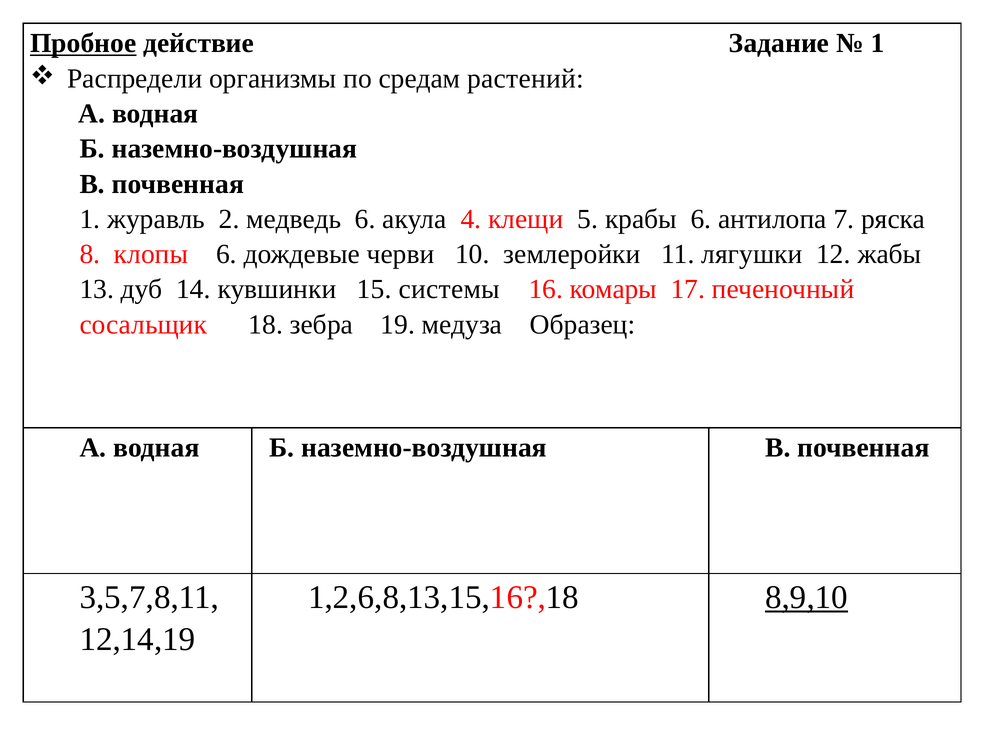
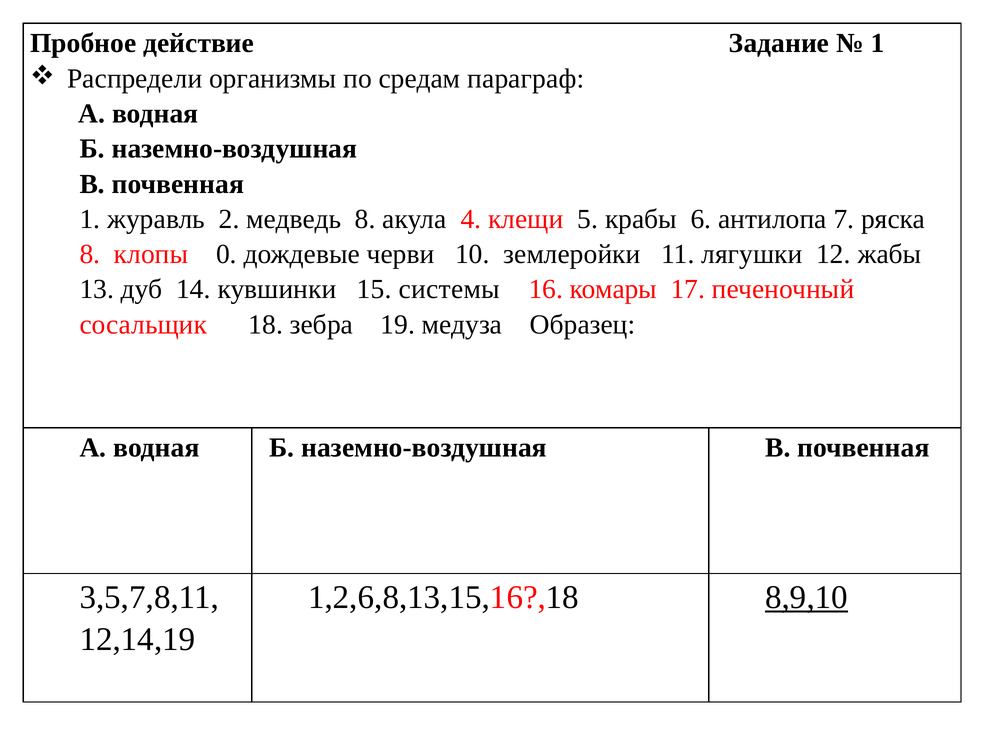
Пробное underline: present -> none
растений: растений -> параграф
медведь 6: 6 -> 8
клопы 6: 6 -> 0
